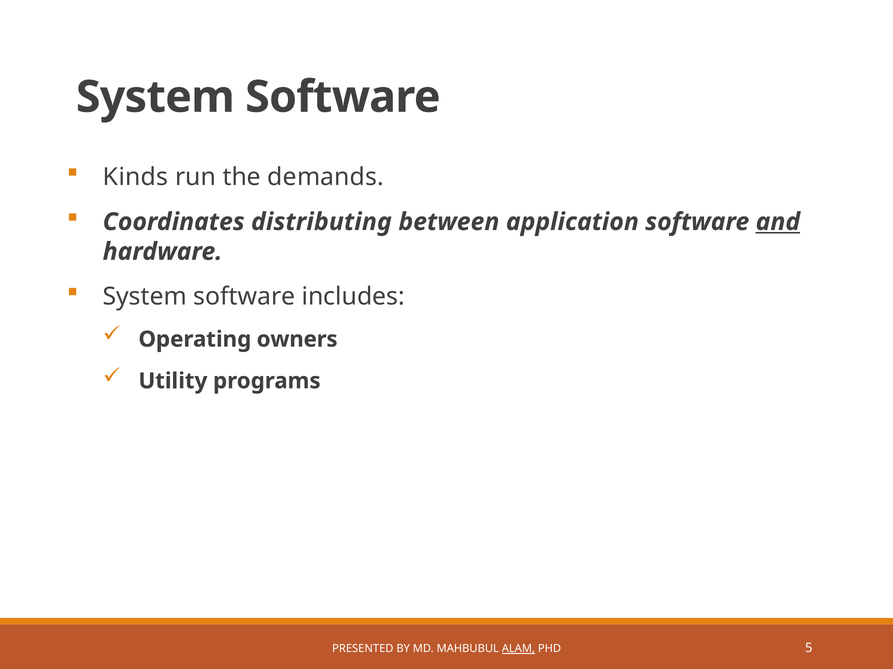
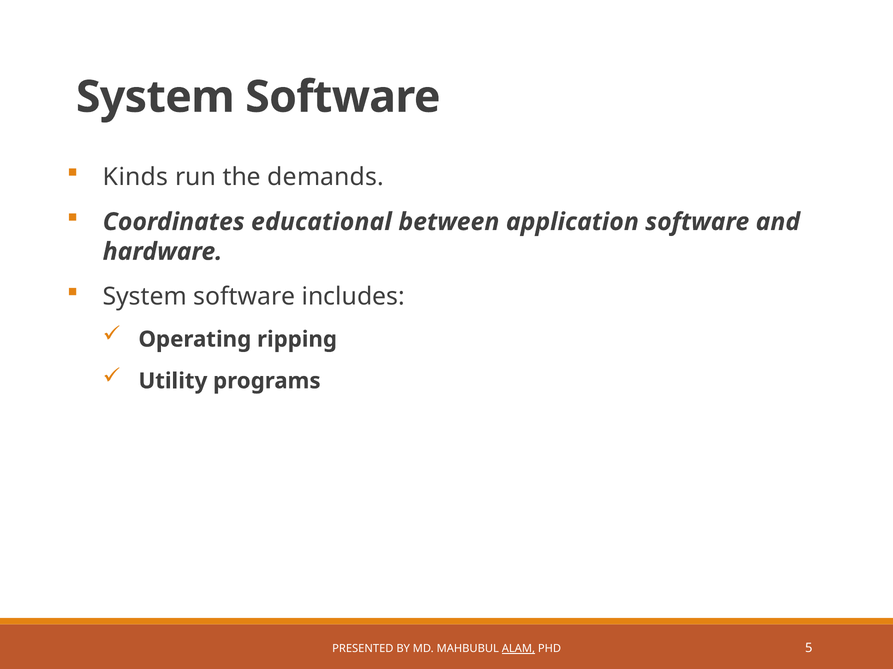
distributing: distributing -> educational
and underline: present -> none
owners: owners -> ripping
